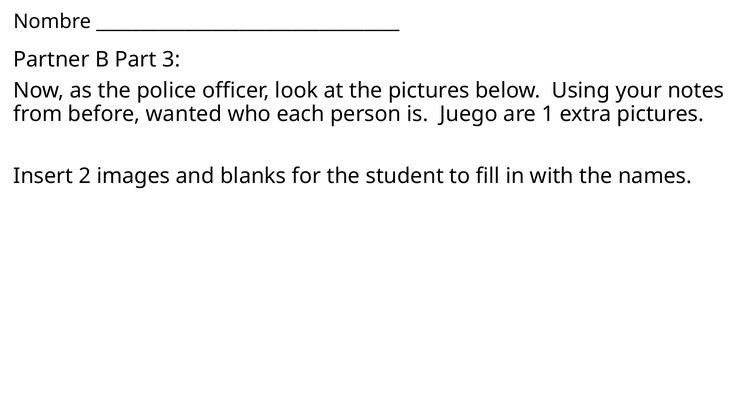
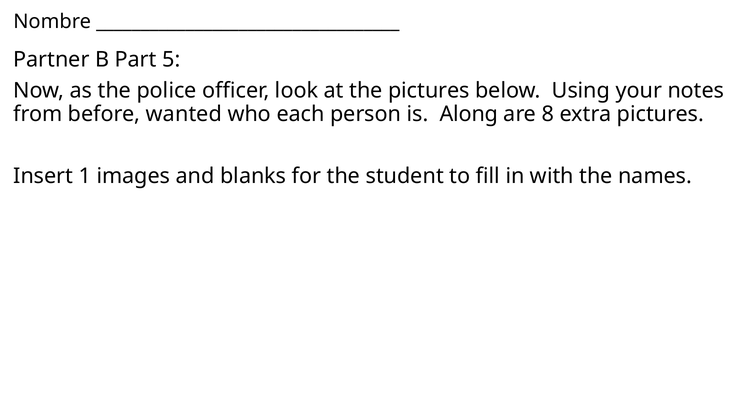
3: 3 -> 5
Juego: Juego -> Along
1: 1 -> 8
2: 2 -> 1
